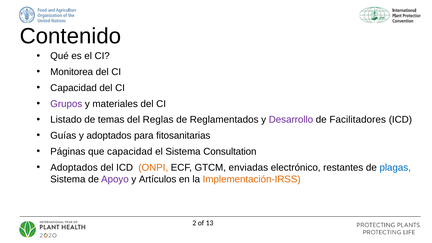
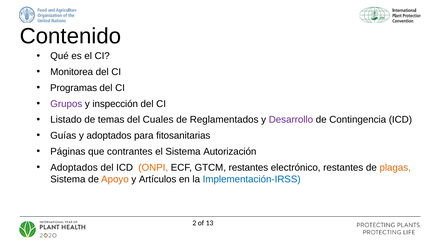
Capacidad at (74, 88): Capacidad -> Programas
materiales: materiales -> inspección
Reglas: Reglas -> Cuales
Facilitadores: Facilitadores -> Contingencia
que capacidad: capacidad -> contrantes
Consultation: Consultation -> Autorización
GTCM enviadas: enviadas -> restantes
plagas colour: blue -> orange
Apoyo colour: purple -> orange
Implementación-IRSS colour: orange -> blue
